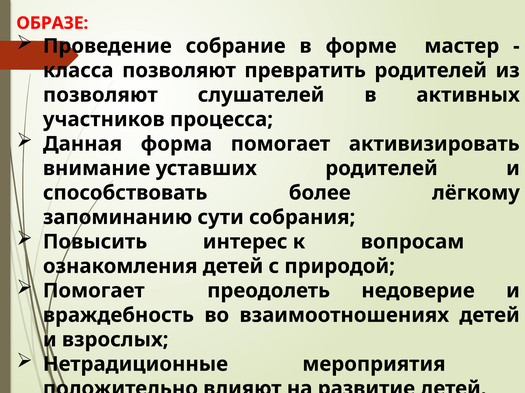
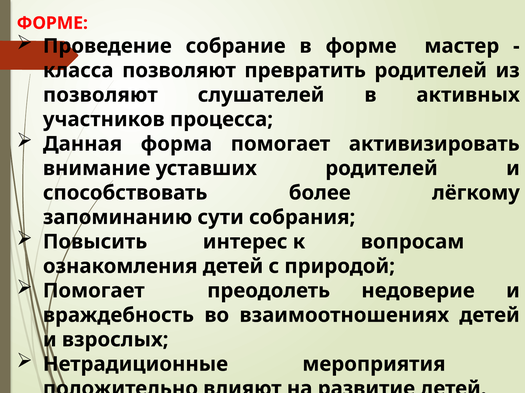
ОБРАЗЕ at (52, 23): ОБРАЗЕ -> ФОРМЕ
